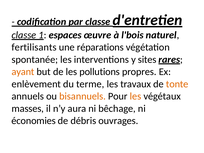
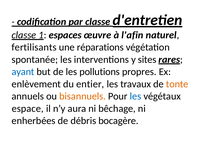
l'bois: l'bois -> l'afin
ayant colour: orange -> blue
terme: terme -> entier
les at (136, 96) colour: orange -> blue
masses: masses -> espace
économies: économies -> enherbées
ouvrages: ouvrages -> bocagère
